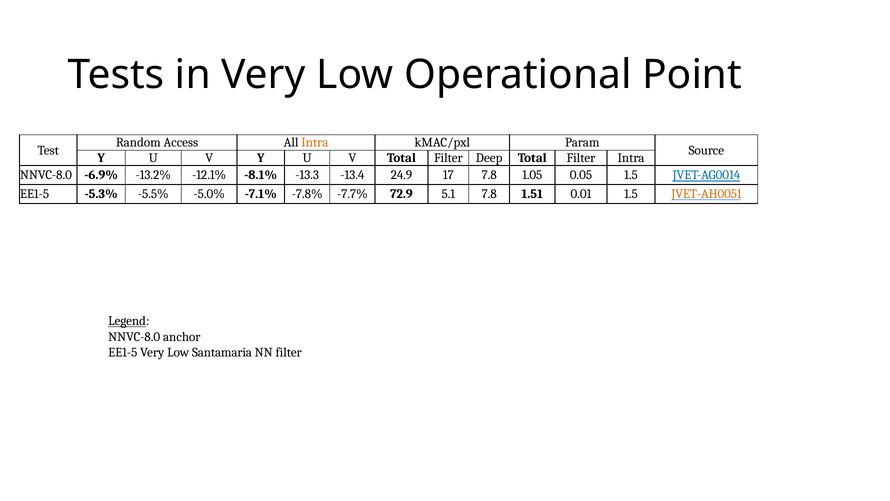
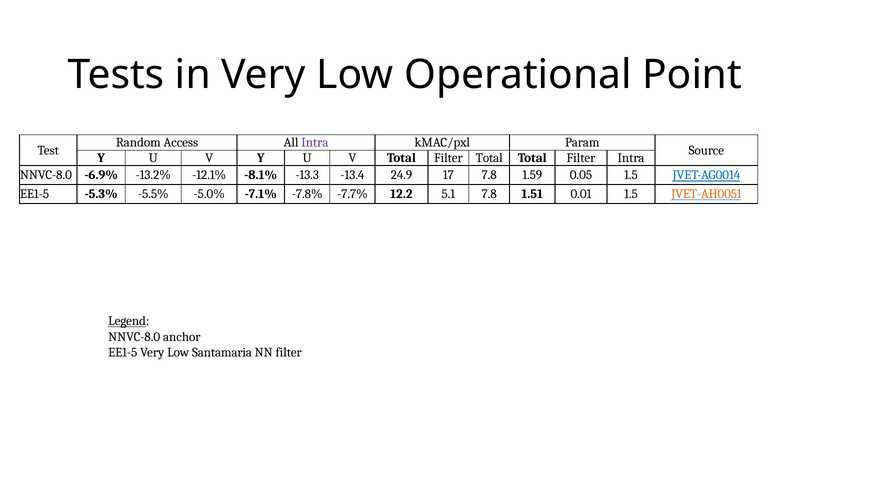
Intra at (315, 143) colour: orange -> purple
Filter Deep: Deep -> Total
1.05: 1.05 -> 1.59
72.9: 72.9 -> 12.2
